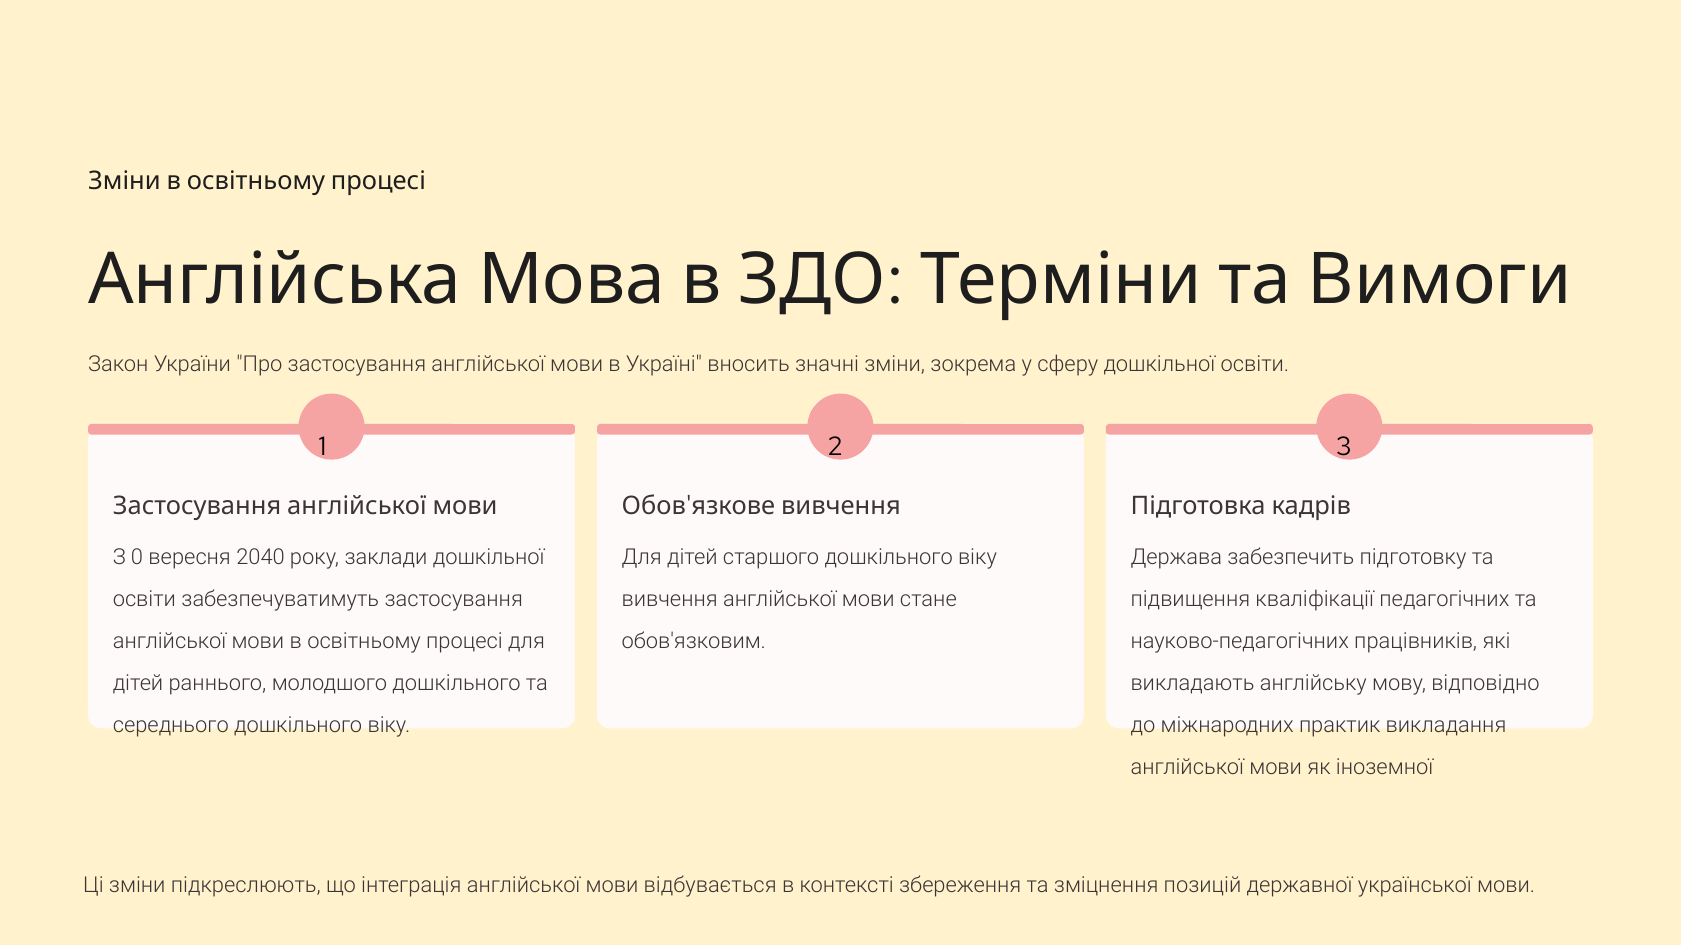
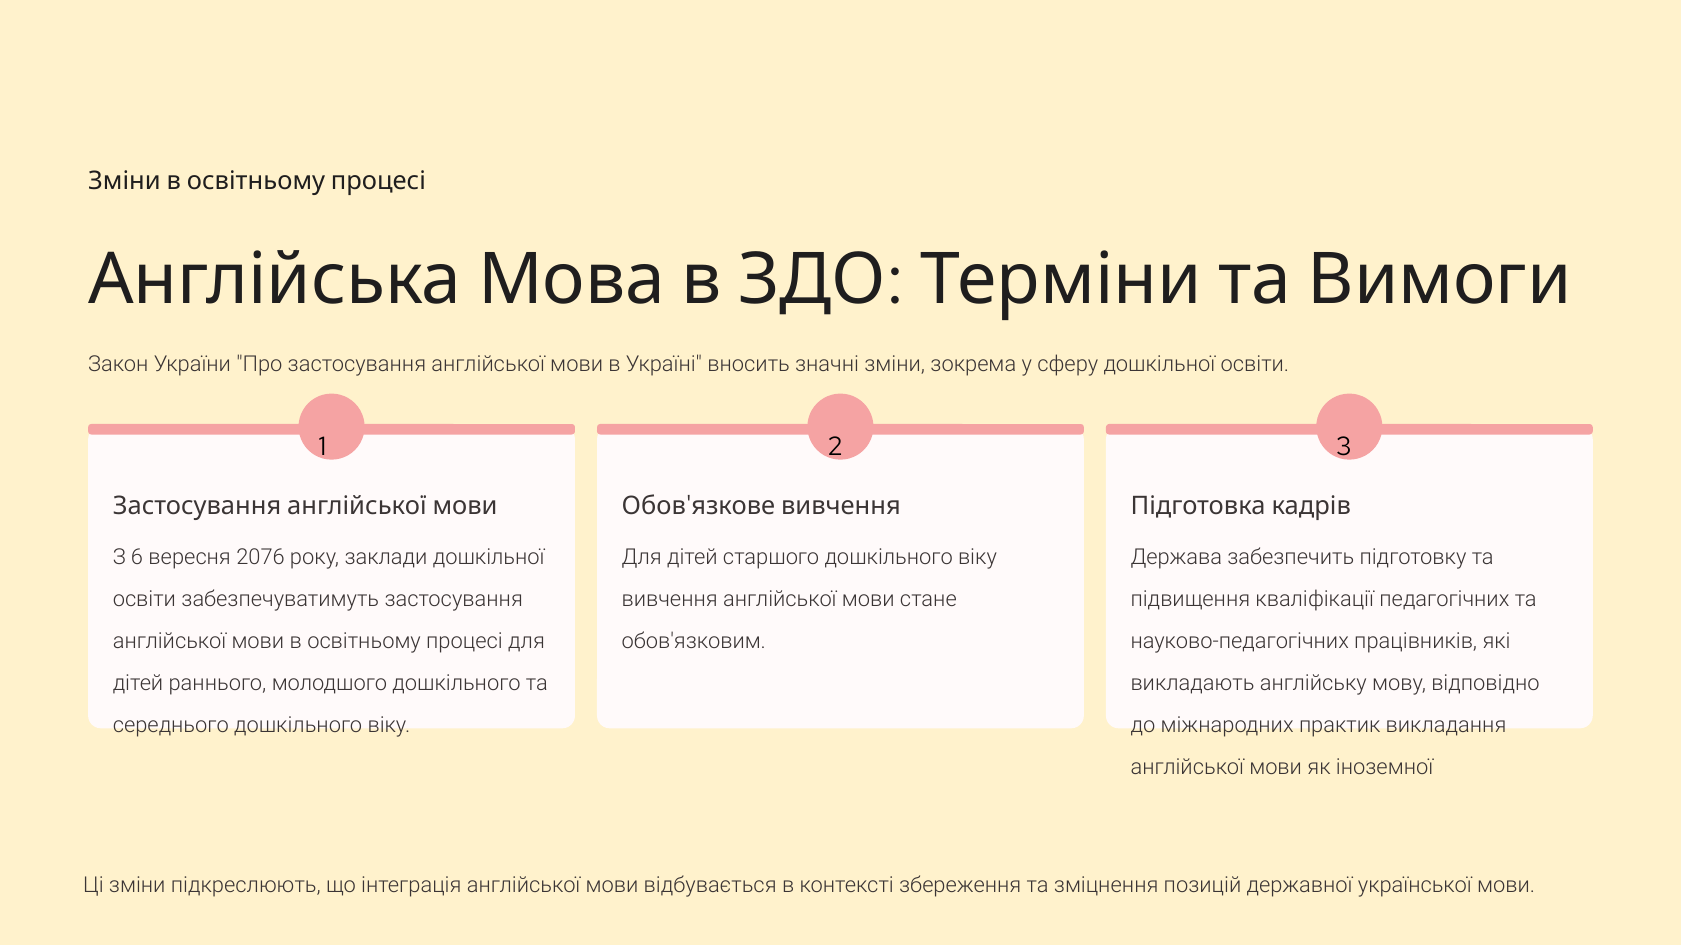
0: 0 -> 6
2040: 2040 -> 2076
